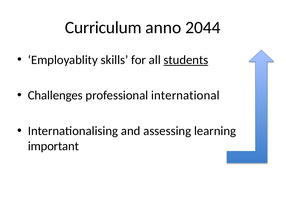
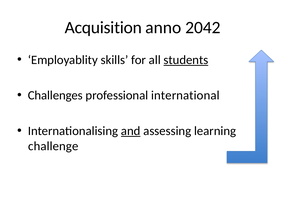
Curriculum: Curriculum -> Acquisition
2044: 2044 -> 2042
and underline: none -> present
important: important -> challenge
